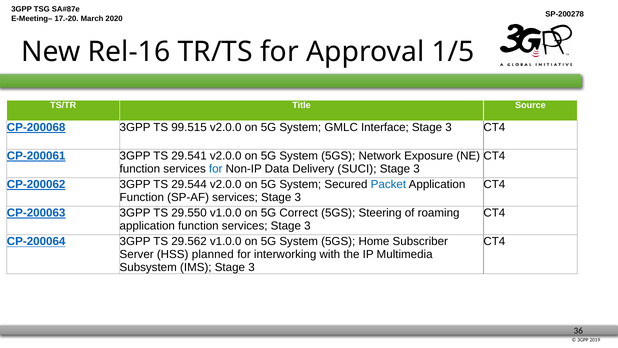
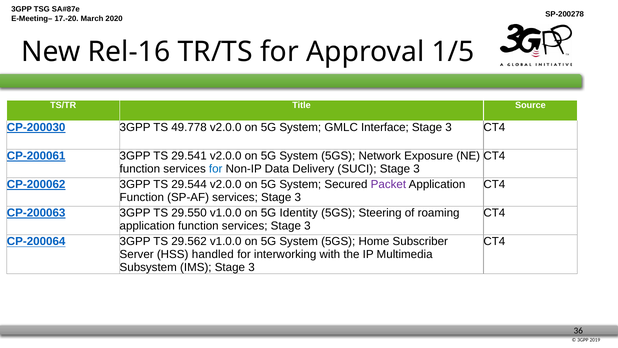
CP-200068: CP-200068 -> CP-200030
99.515: 99.515 -> 49.778
Packet colour: blue -> purple
Correct: Correct -> Identity
planned: planned -> handled
